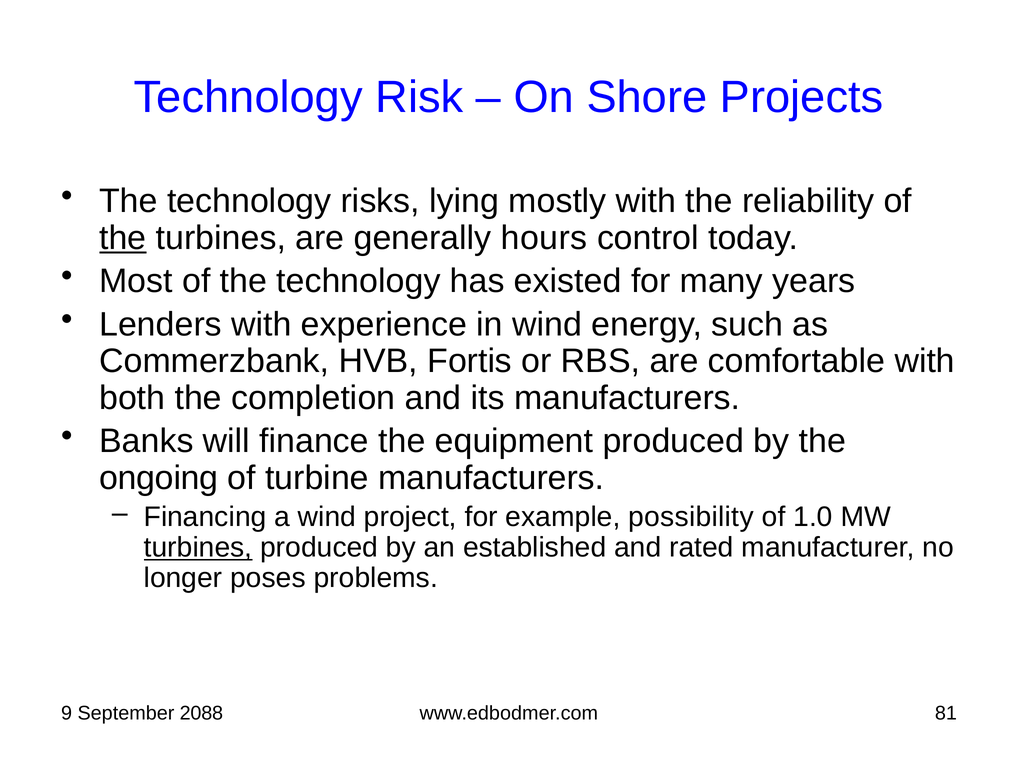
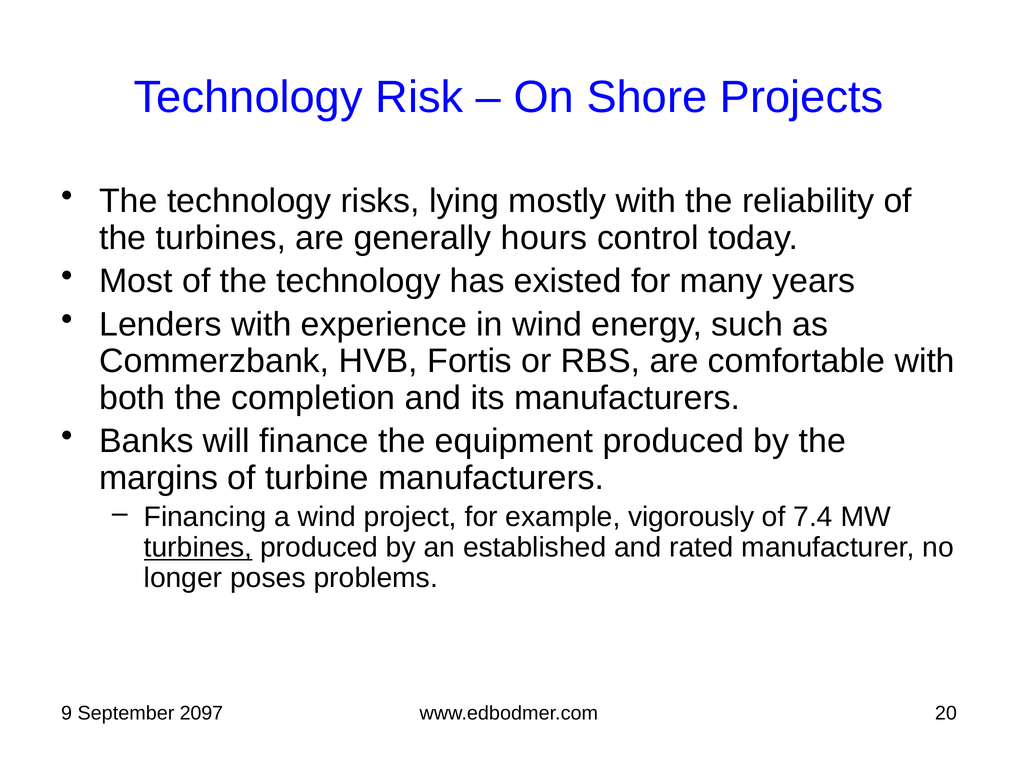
the at (123, 238) underline: present -> none
ongoing: ongoing -> margins
possibility: possibility -> vigorously
1.0: 1.0 -> 7.4
2088: 2088 -> 2097
81: 81 -> 20
